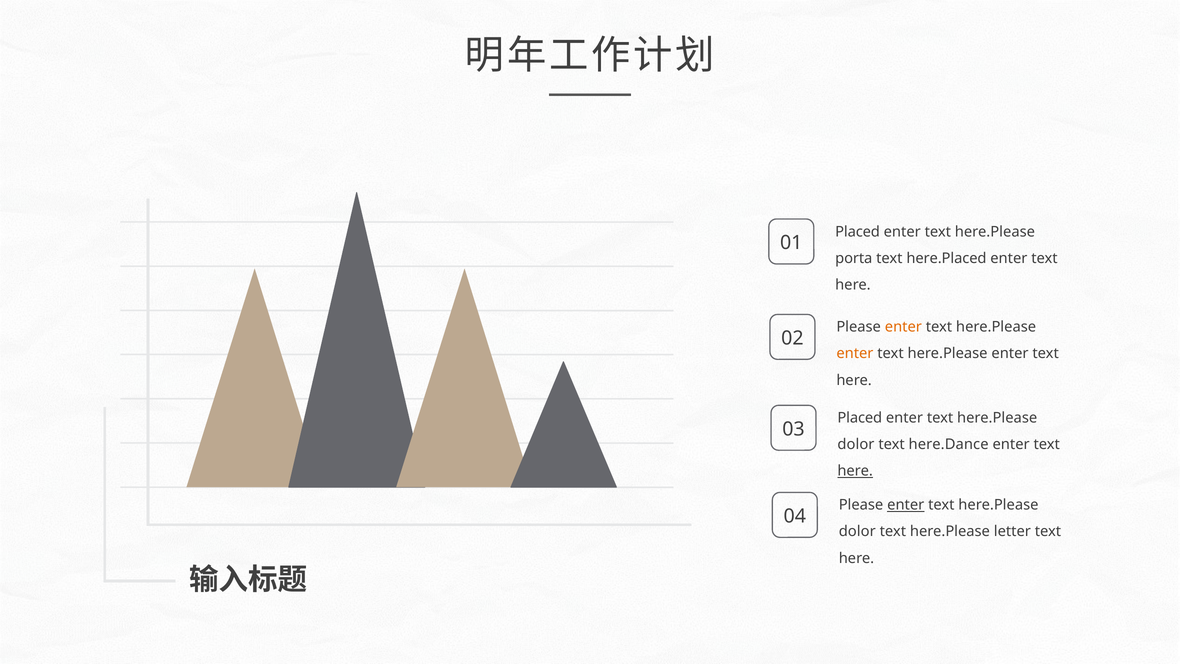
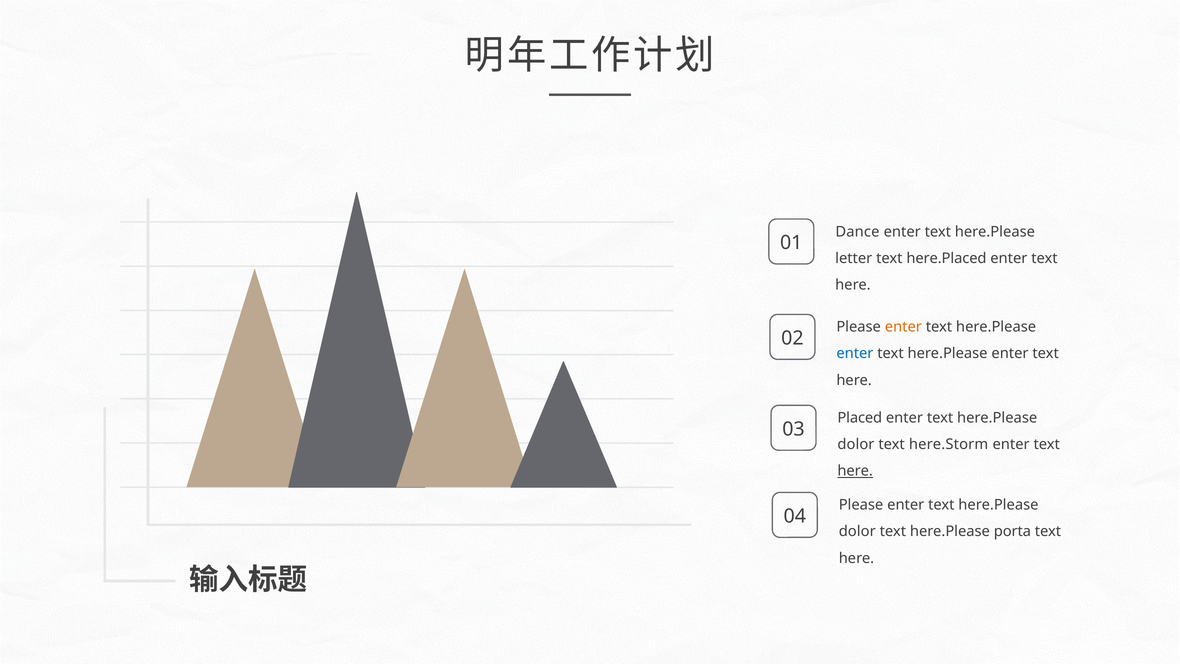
Placed at (858, 232): Placed -> Dance
porta: porta -> letter
enter at (855, 353) colour: orange -> blue
here.Dance: here.Dance -> here.Storm
enter at (906, 505) underline: present -> none
letter: letter -> porta
